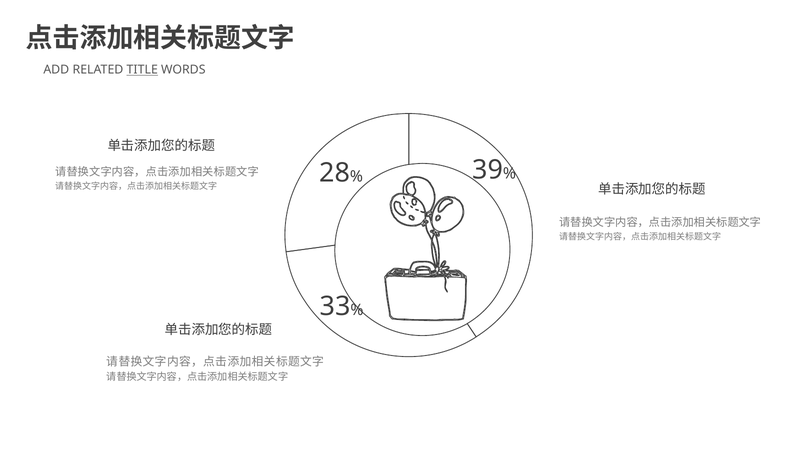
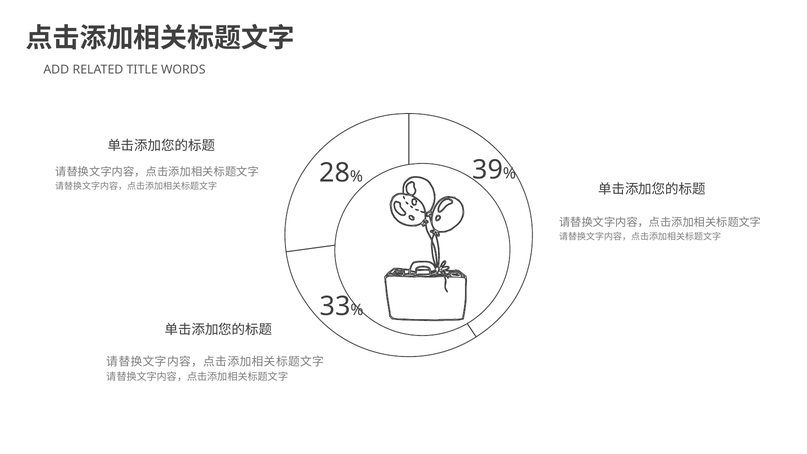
TITLE underline: present -> none
